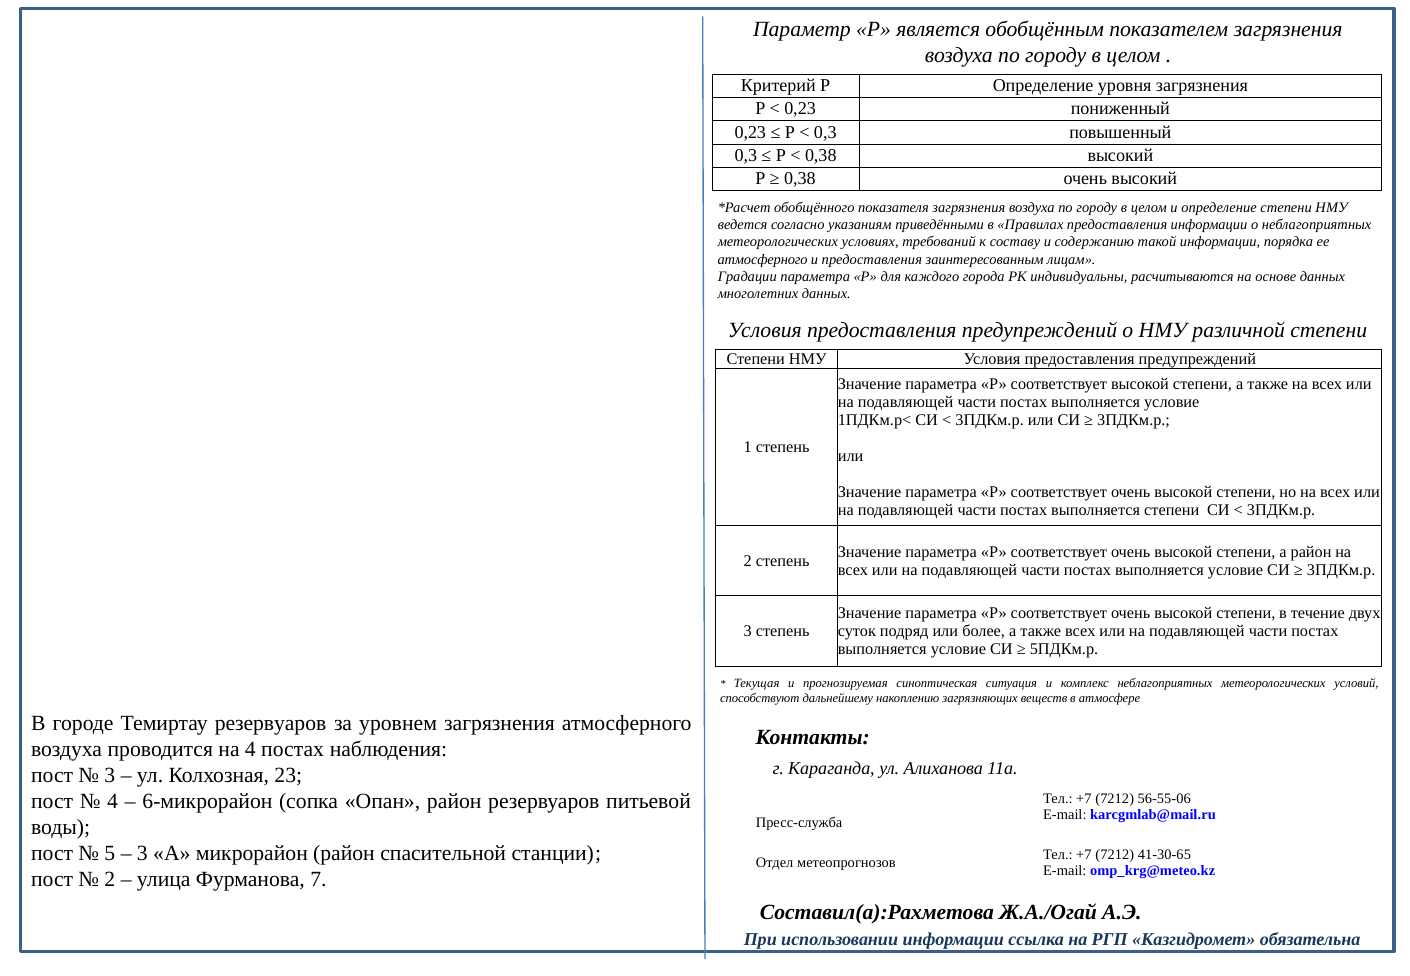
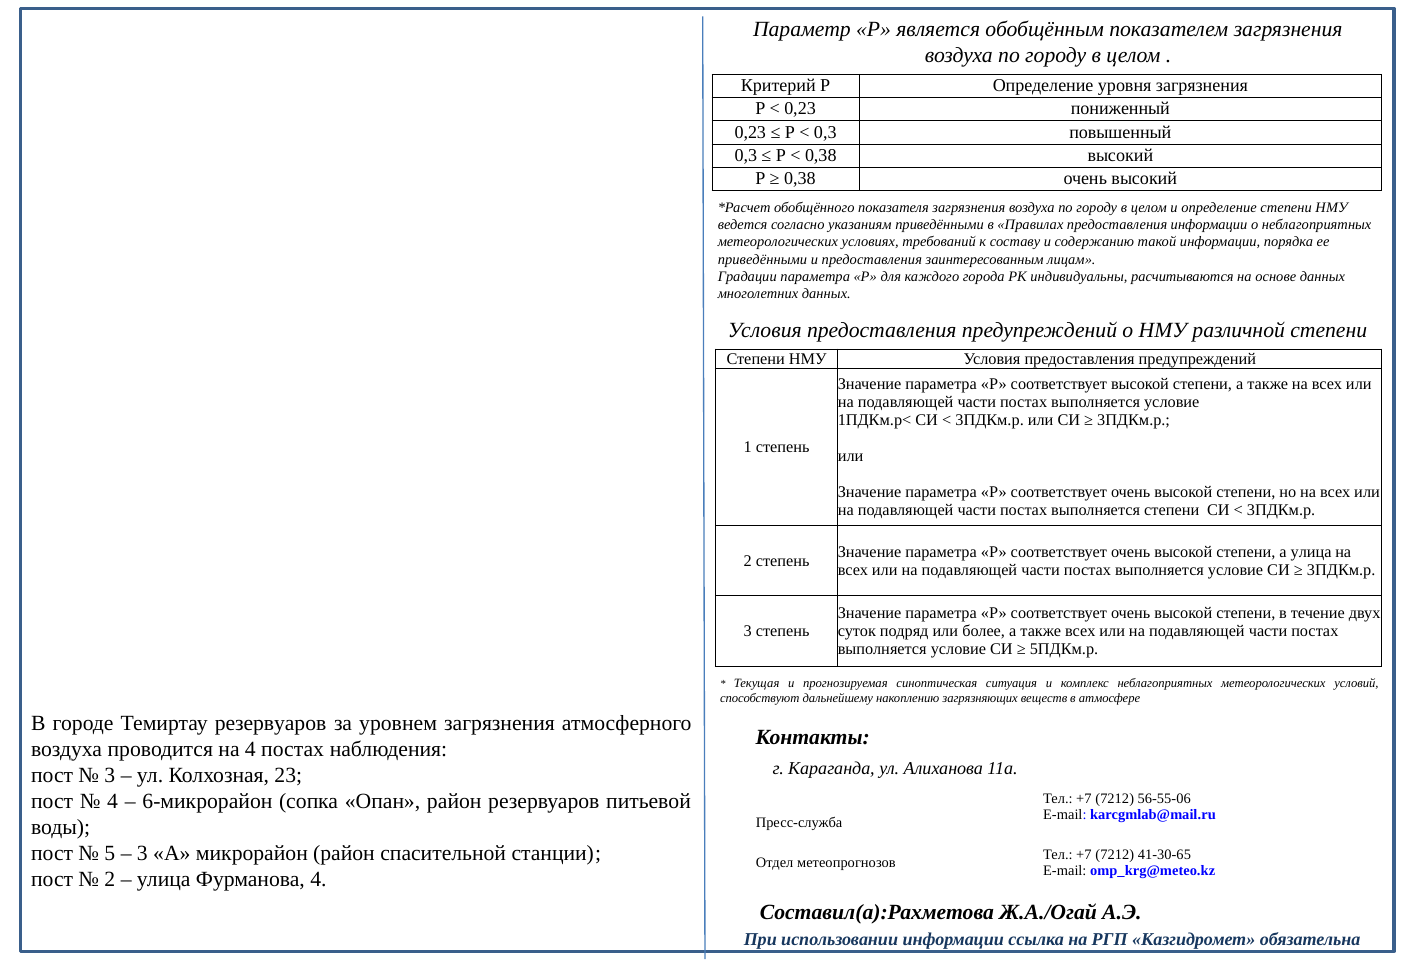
атмосферного at (763, 259): атмосферного -> приведёнными
а район: район -> улица
Фурманова 7: 7 -> 4
